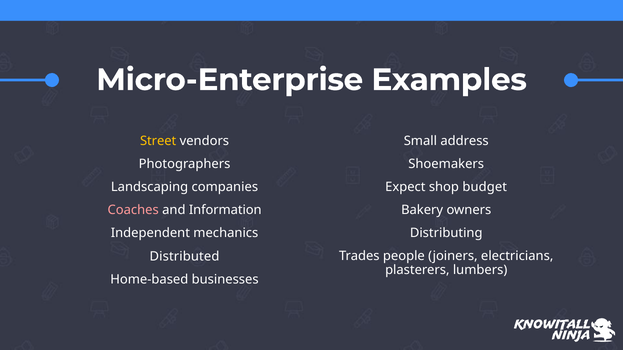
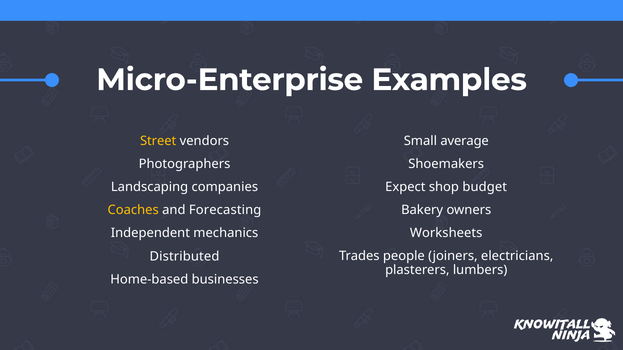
address: address -> average
Coaches colour: pink -> yellow
Information: Information -> Forecasting
Distributing: Distributing -> Worksheets
